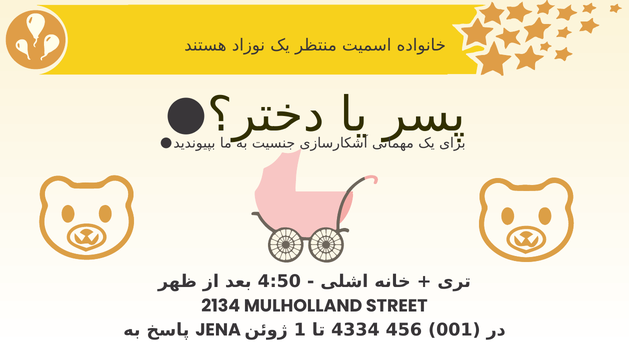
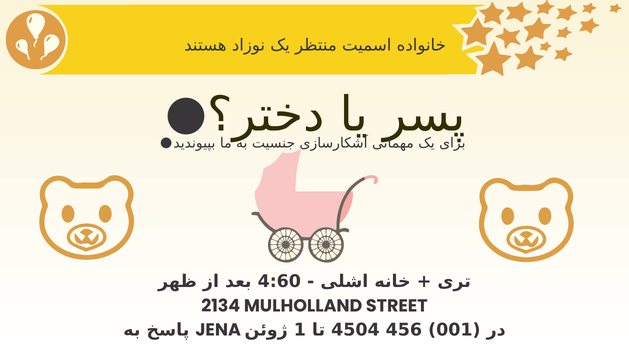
4:50: 4:50 -> 4:60
4334: 4334 -> 4504
